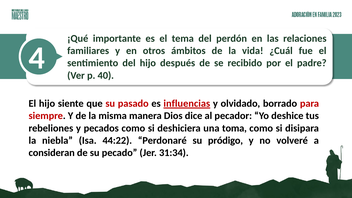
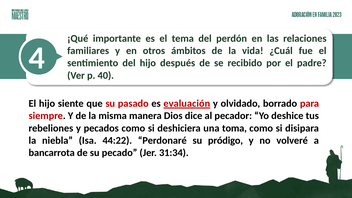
influencias: influencias -> evaluación
consideran: consideran -> bancarrota
